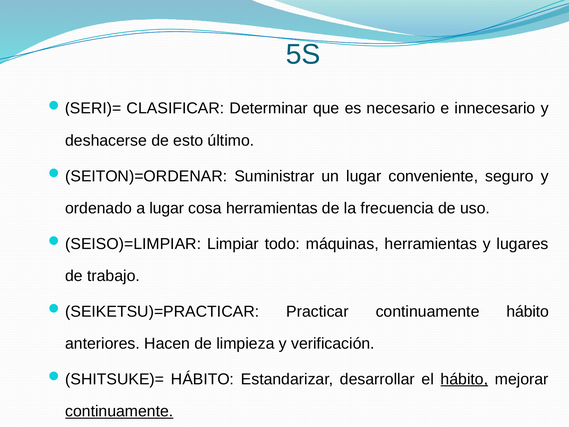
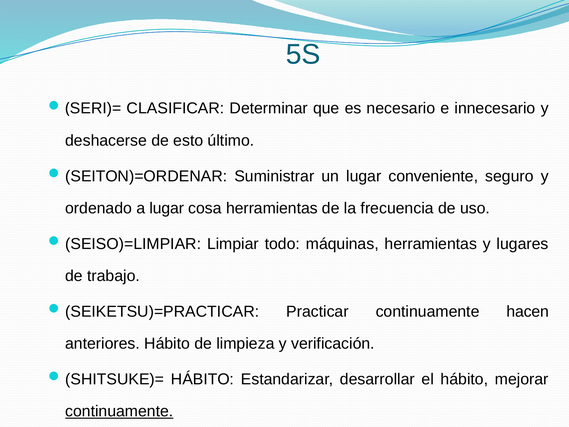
continuamente hábito: hábito -> hacen
anteriores Hacen: Hacen -> Hábito
hábito at (464, 379) underline: present -> none
